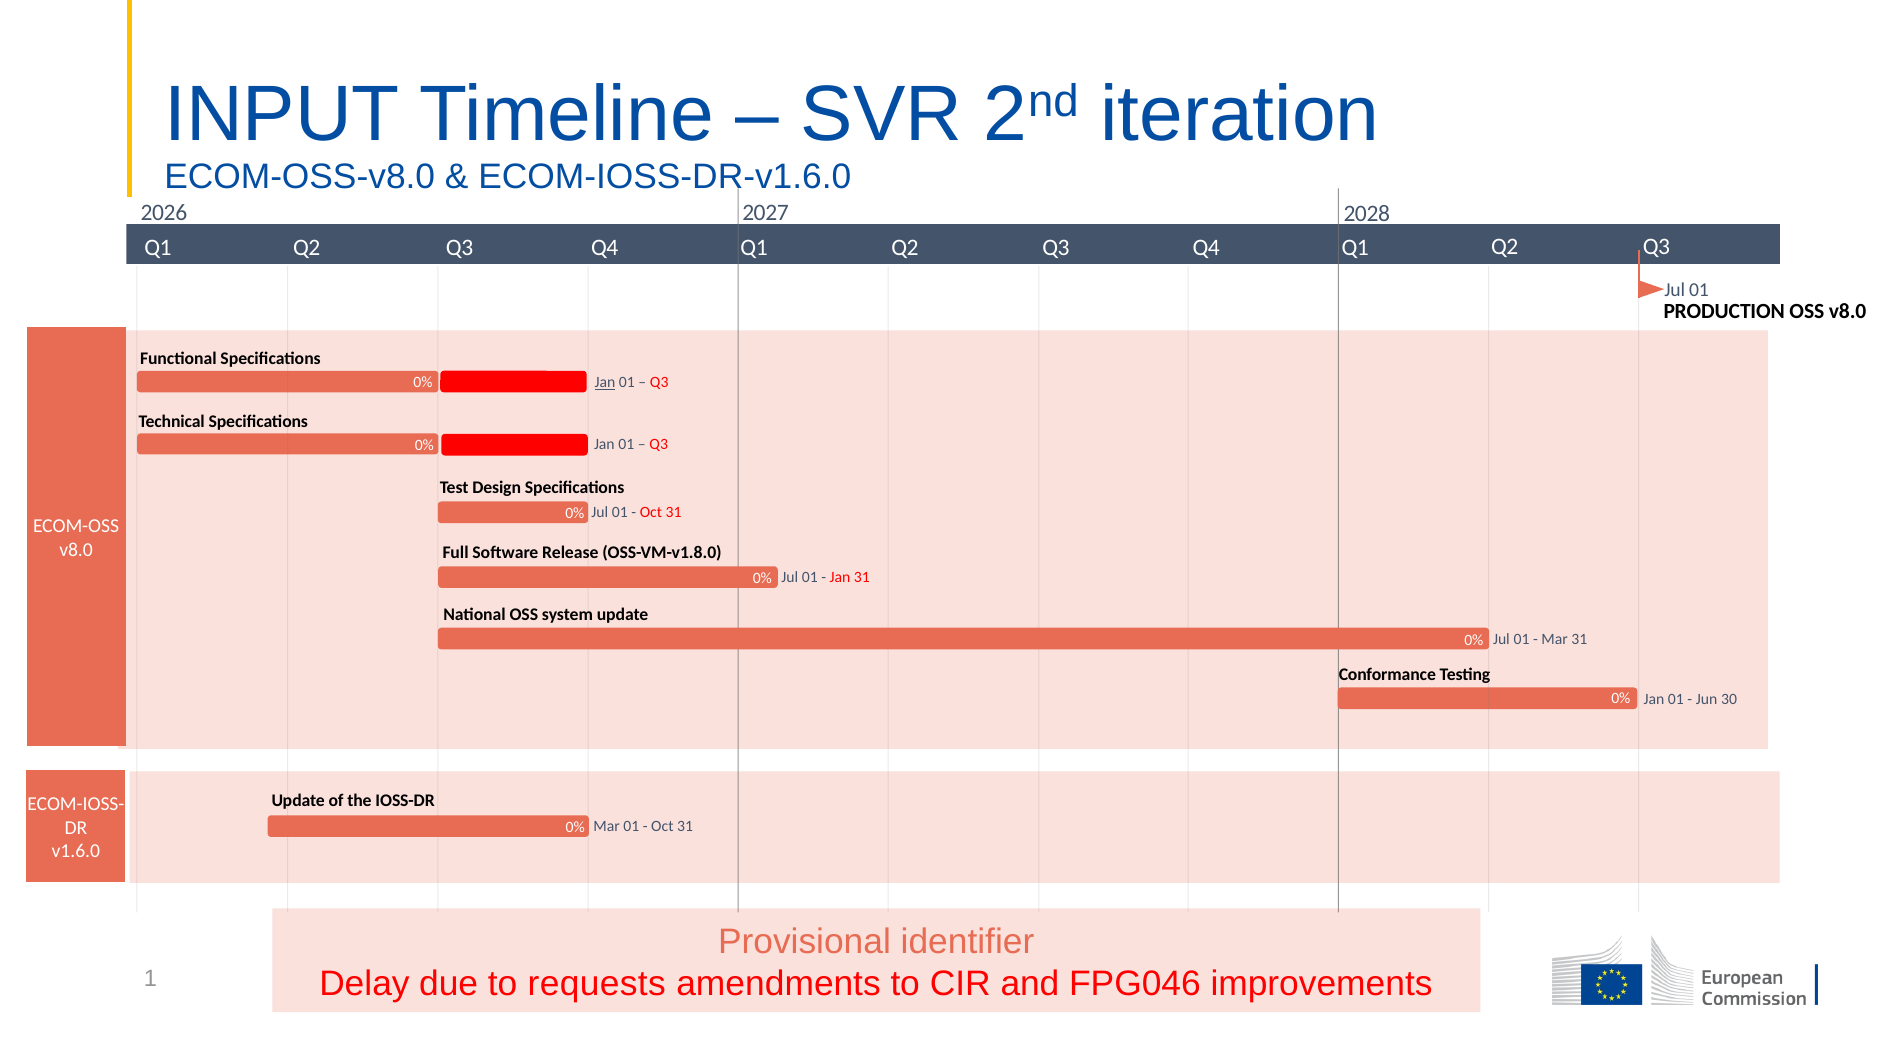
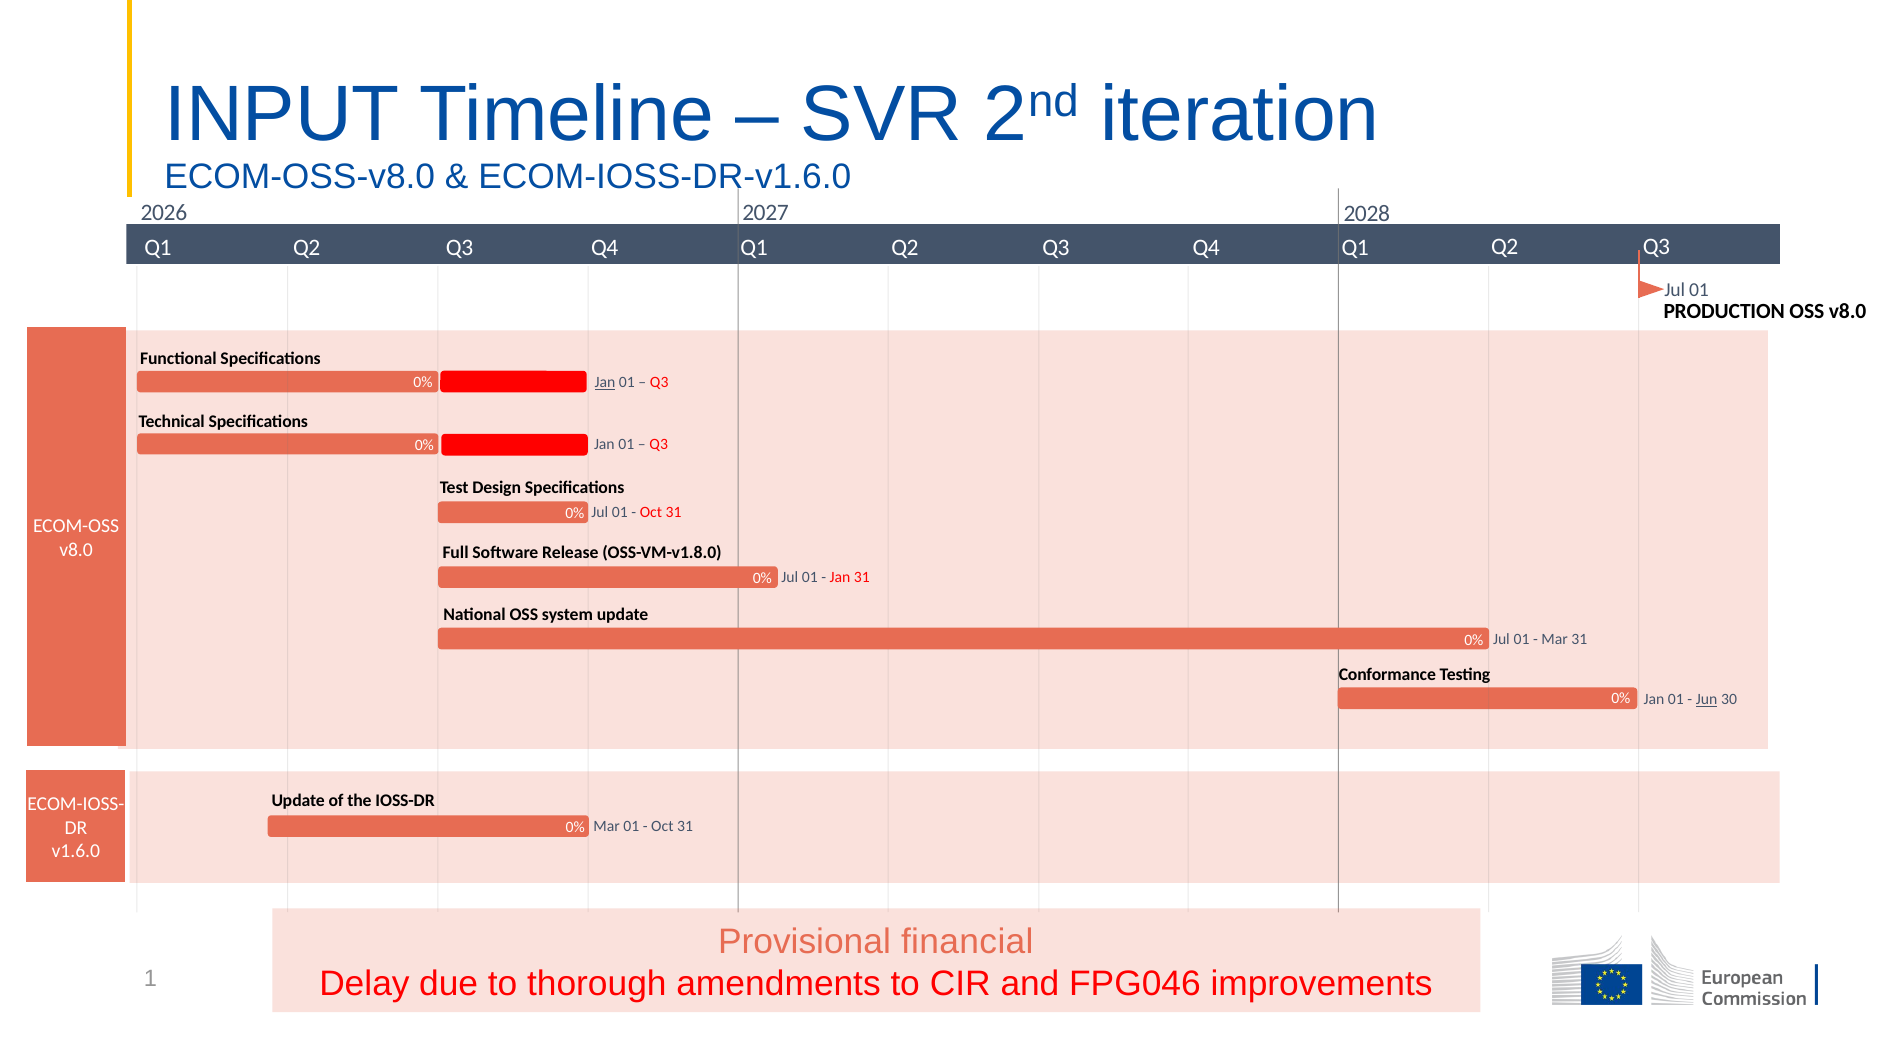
Jun underline: none -> present
identifier: identifier -> financial
requests: requests -> thorough
